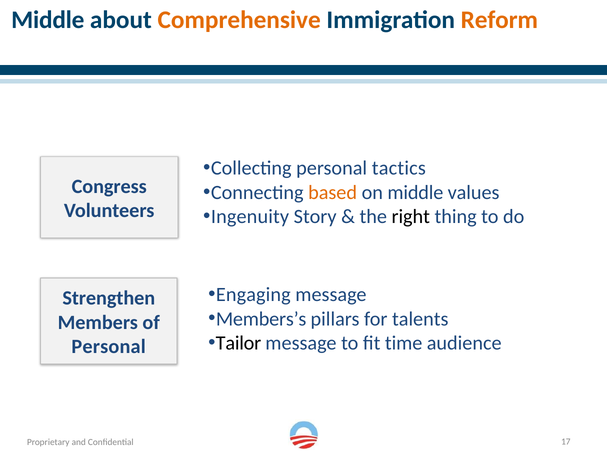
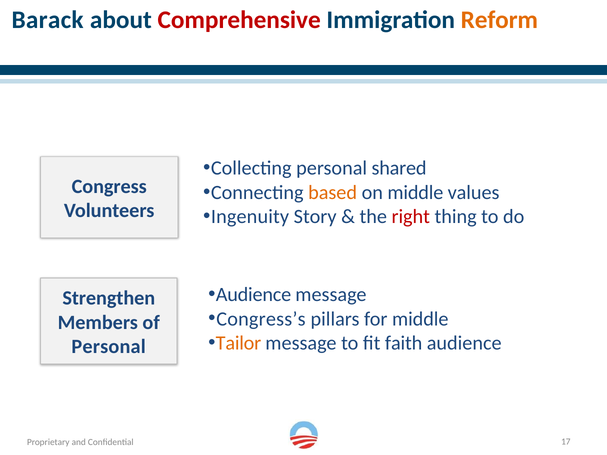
Middle at (48, 20): Middle -> Barack
Comprehensive colour: orange -> red
tactics: tactics -> shared
right colour: black -> red
Engaging at (253, 295): Engaging -> Audience
Members’s: Members’s -> Congress’s
for talents: talents -> middle
Tailor colour: black -> orange
time: time -> faith
